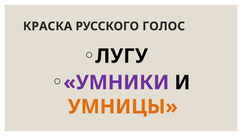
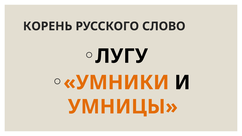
КРАСКА: КРАСКА -> КОРЕНЬ
ГОЛОС: ГОЛОС -> СЛОВО
УМНИКИ colour: purple -> orange
